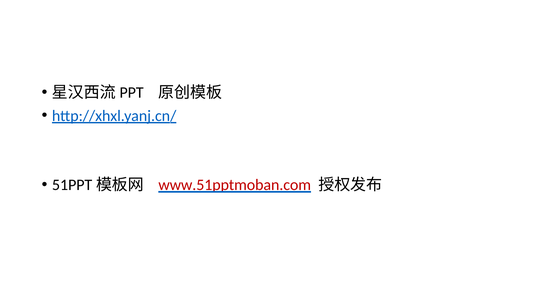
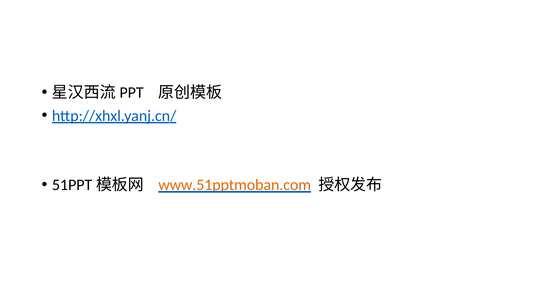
www.51pptmoban.com colour: red -> orange
